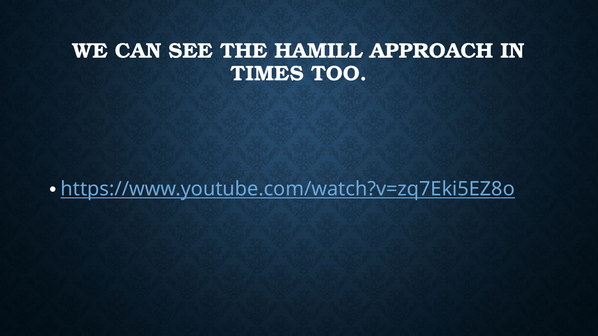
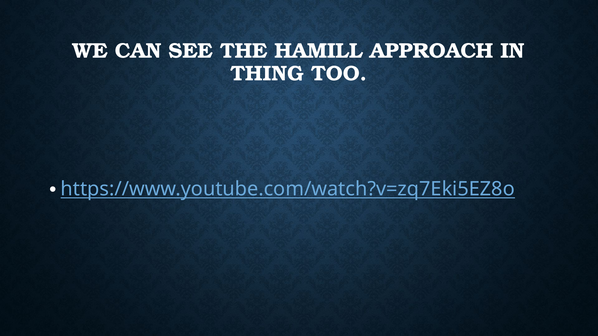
TIMES: TIMES -> THING
